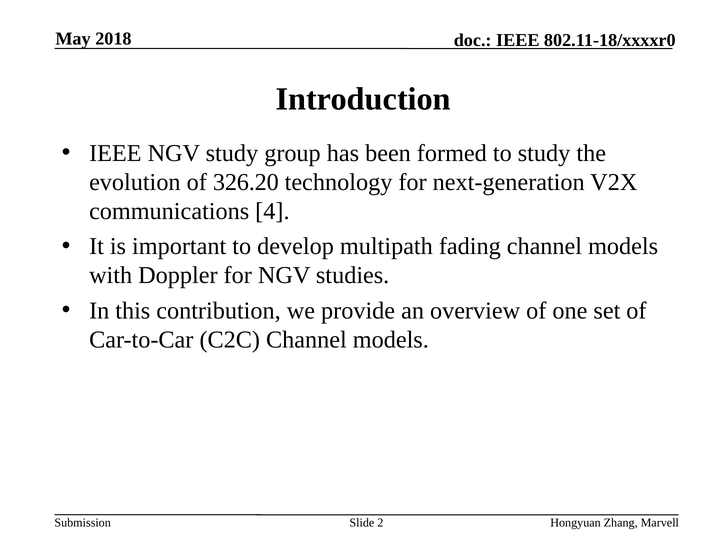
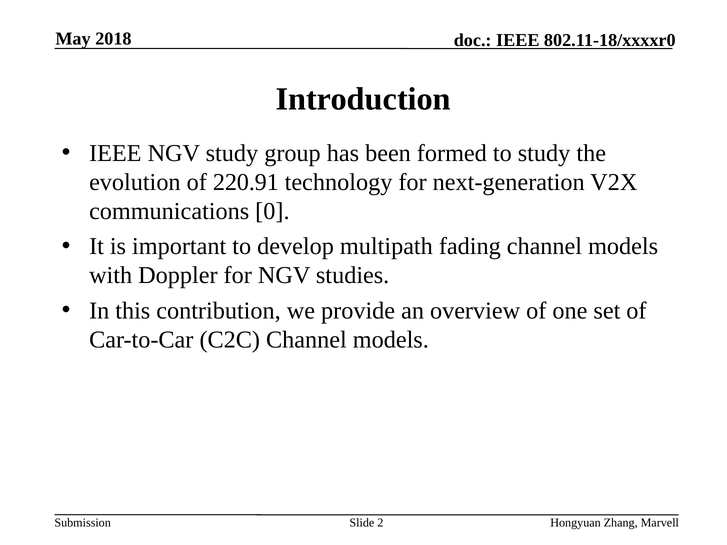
326.20: 326.20 -> 220.91
4: 4 -> 0
